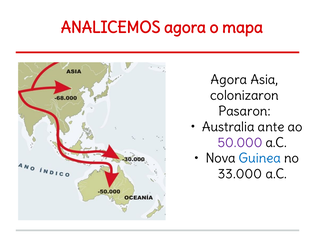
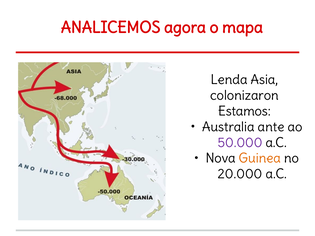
Agora at (229, 80): Agora -> Lenda
Pasaron: Pasaron -> Estamos
Guinea colour: blue -> orange
33.000: 33.000 -> 20.000
